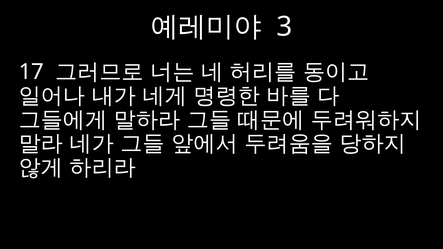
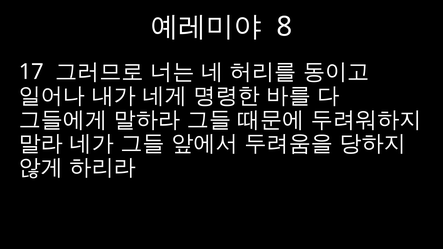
3: 3 -> 8
